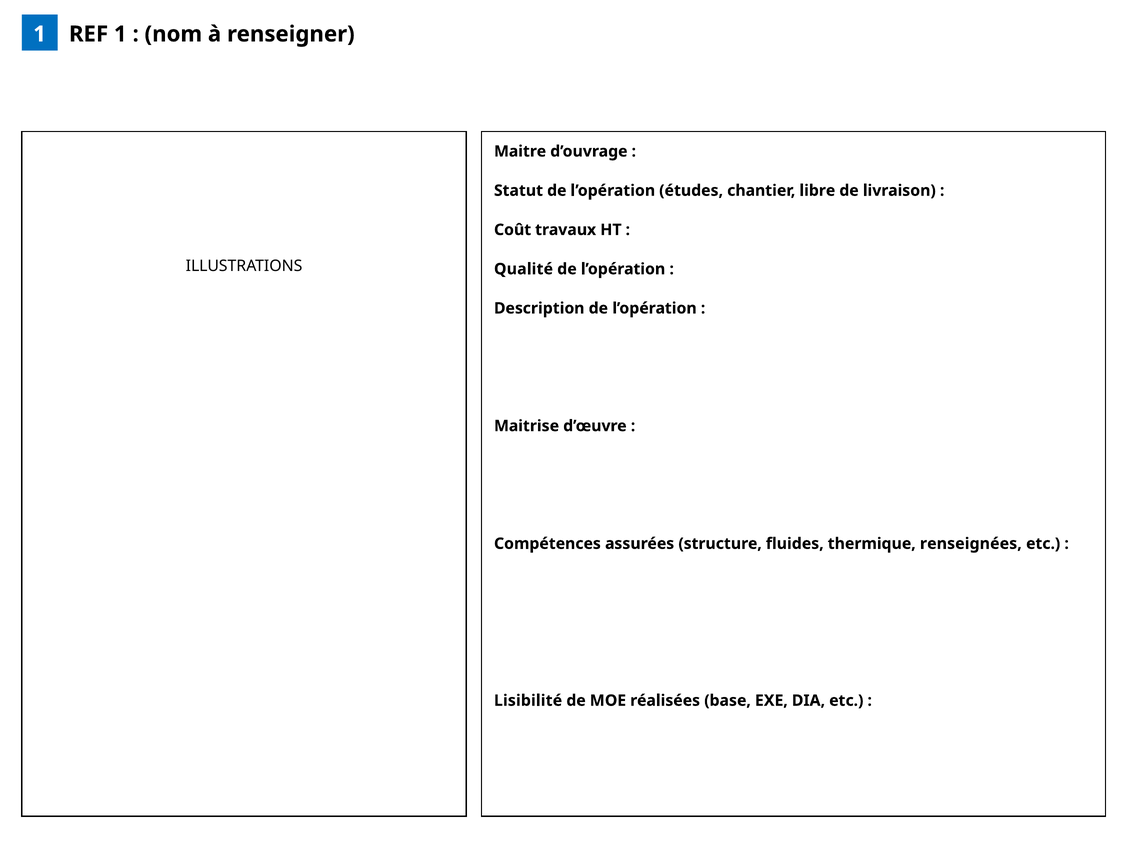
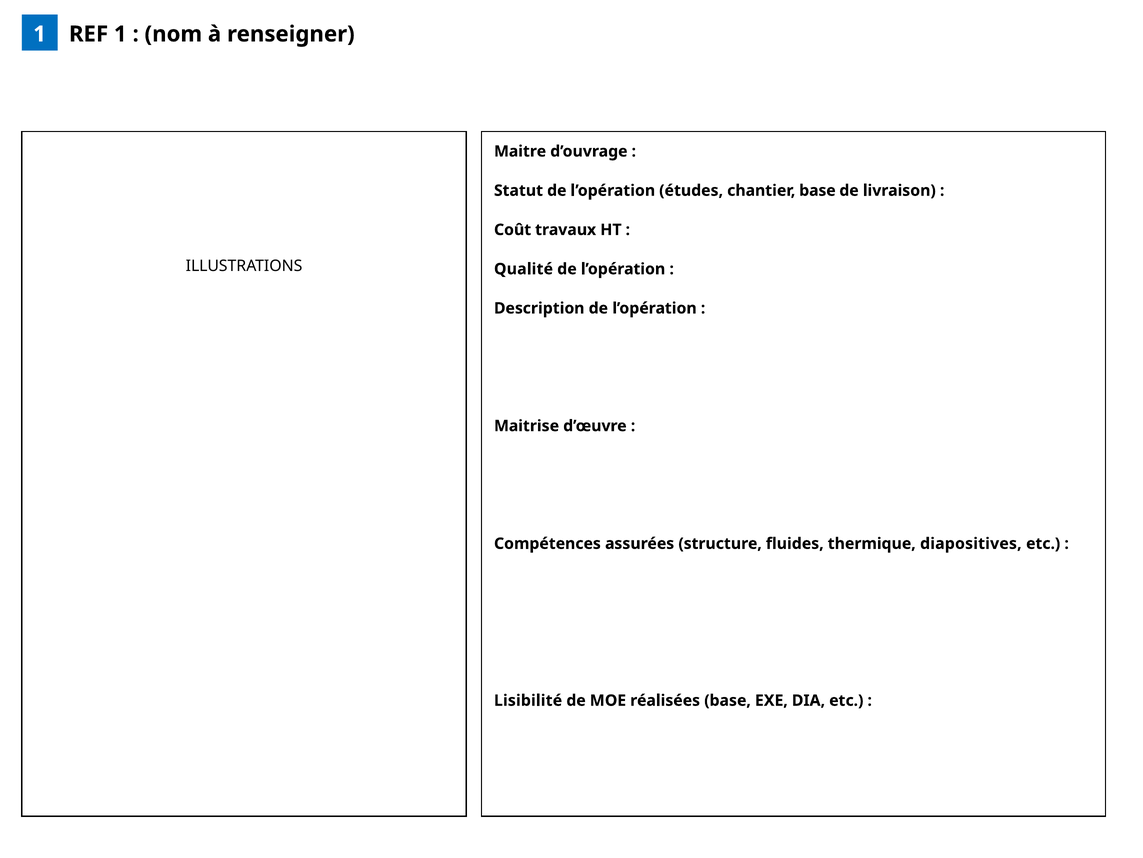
chantier libre: libre -> base
renseignées: renseignées -> diapositives
